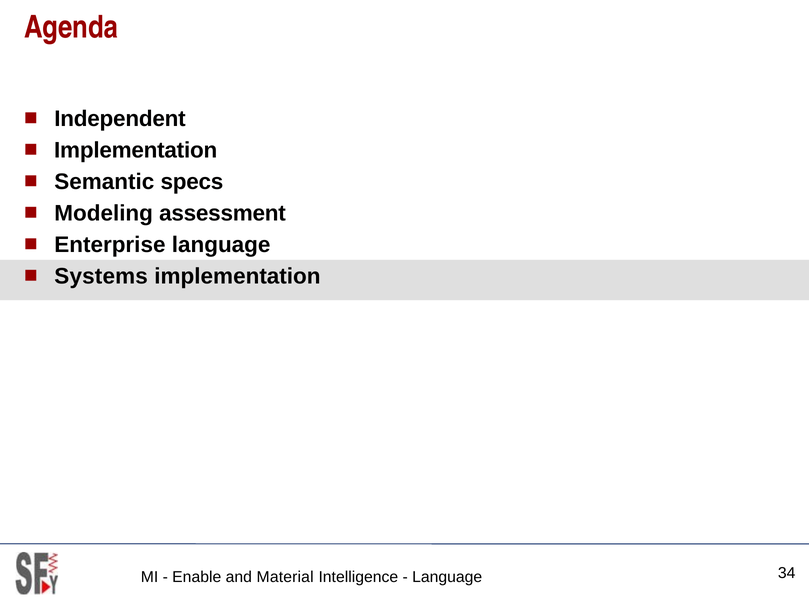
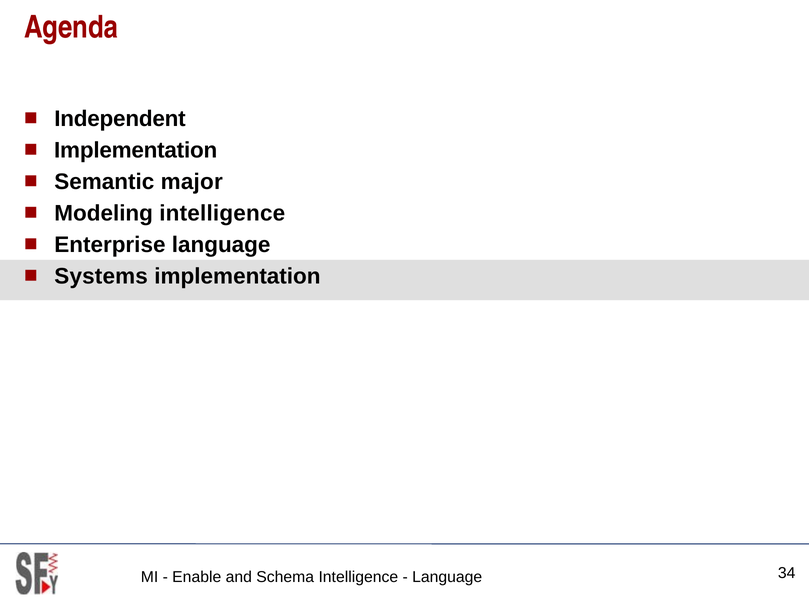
specs: specs -> major
Modeling assessment: assessment -> intelligence
Material: Material -> Schema
